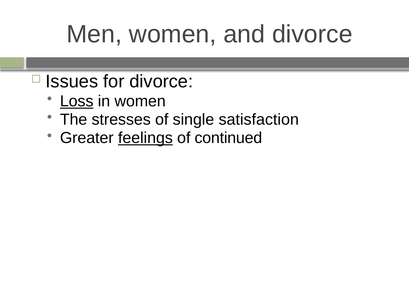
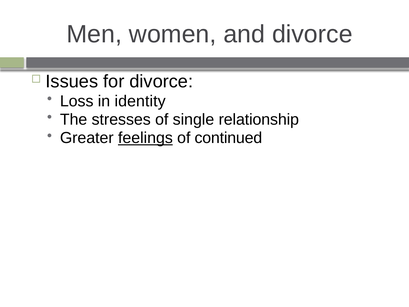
Loss underline: present -> none
in women: women -> identity
satisfaction: satisfaction -> relationship
